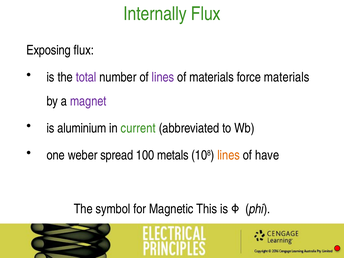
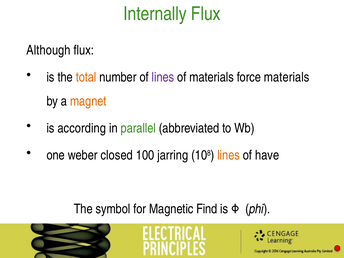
Exposing: Exposing -> Although
total colour: purple -> orange
magnet colour: purple -> orange
aluminium: aluminium -> according
current: current -> parallel
spread: spread -> closed
metals: metals -> jarring
This: This -> Find
